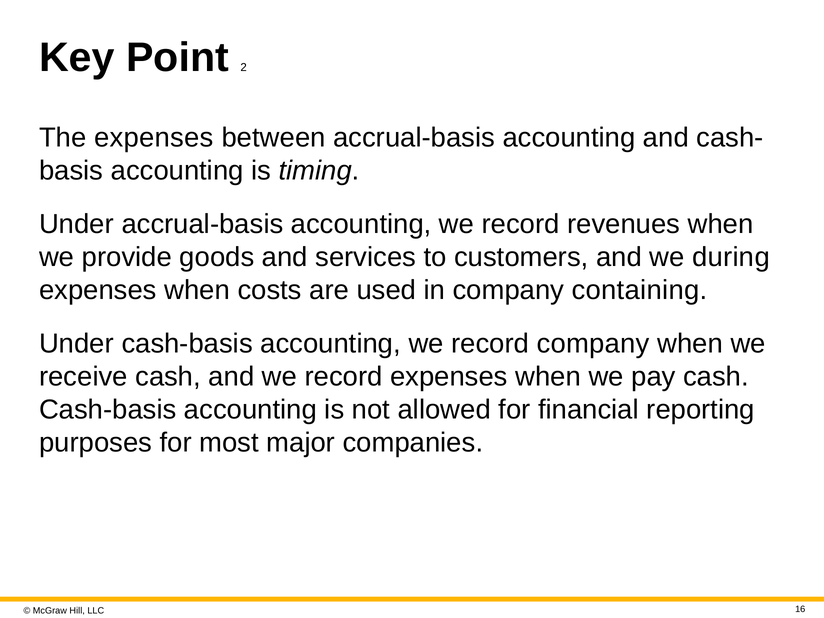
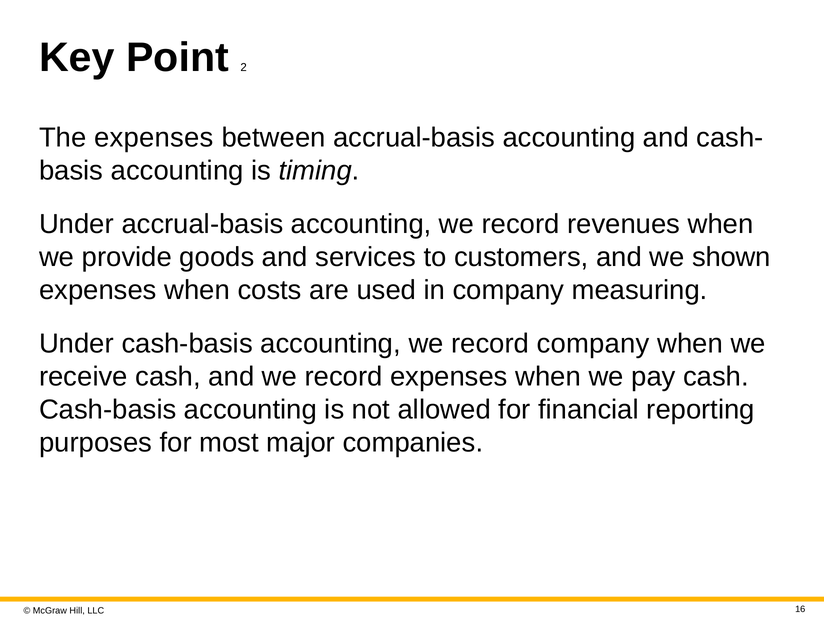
during: during -> shown
containing: containing -> measuring
